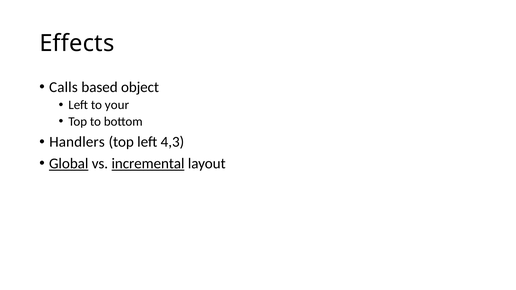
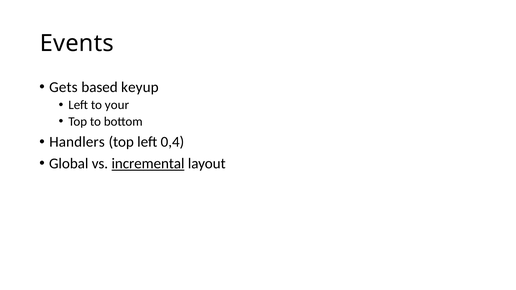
Effects: Effects -> Events
Calls: Calls -> Gets
object: object -> keyup
4,3: 4,3 -> 0,4
Global underline: present -> none
